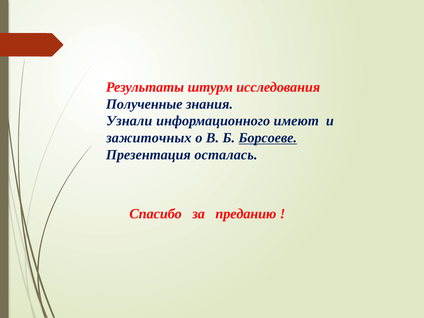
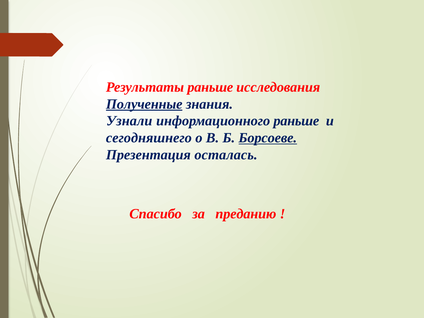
Результаты штурм: штурм -> раньше
Полученные underline: none -> present
информационного имеют: имеют -> раньше
зажиточных: зажиточных -> сегодняшнего
